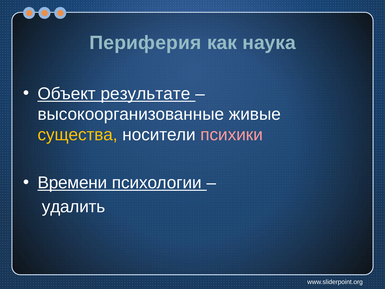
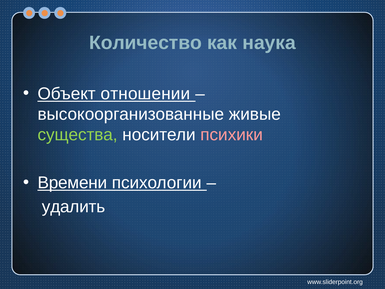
Периферия: Периферия -> Количество
результате: результате -> отношении
существа colour: yellow -> light green
